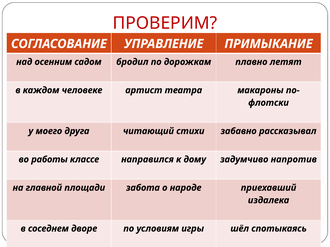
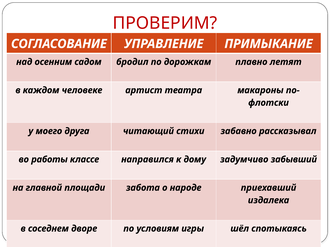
напротив: напротив -> забывший
